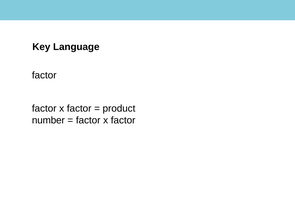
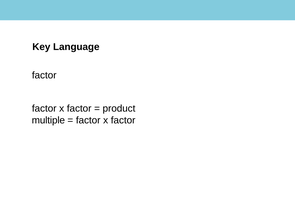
number: number -> multiple
